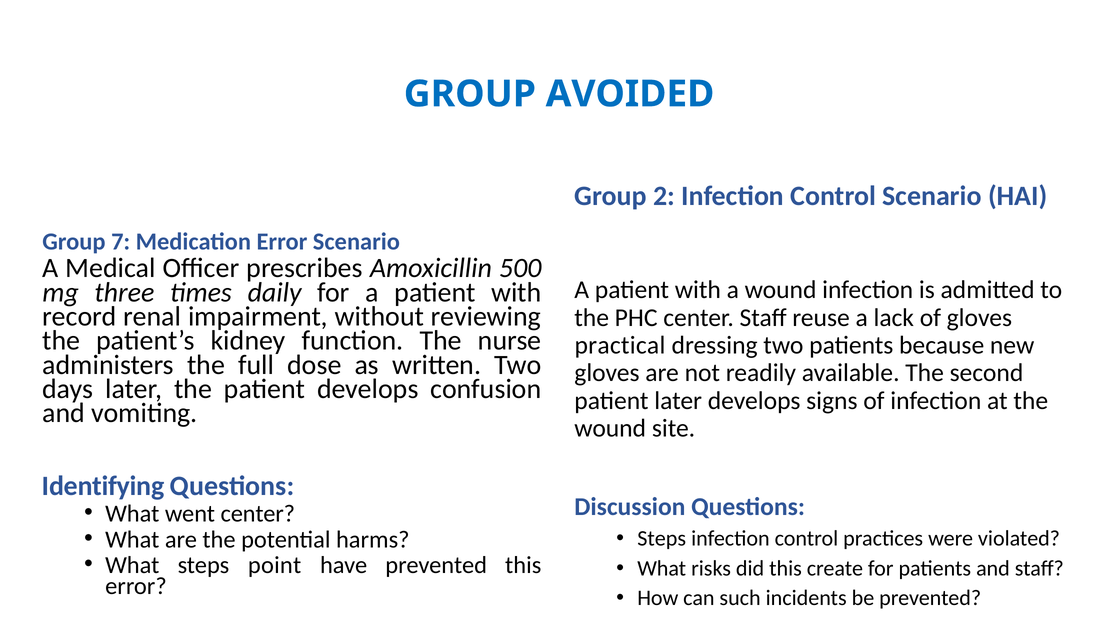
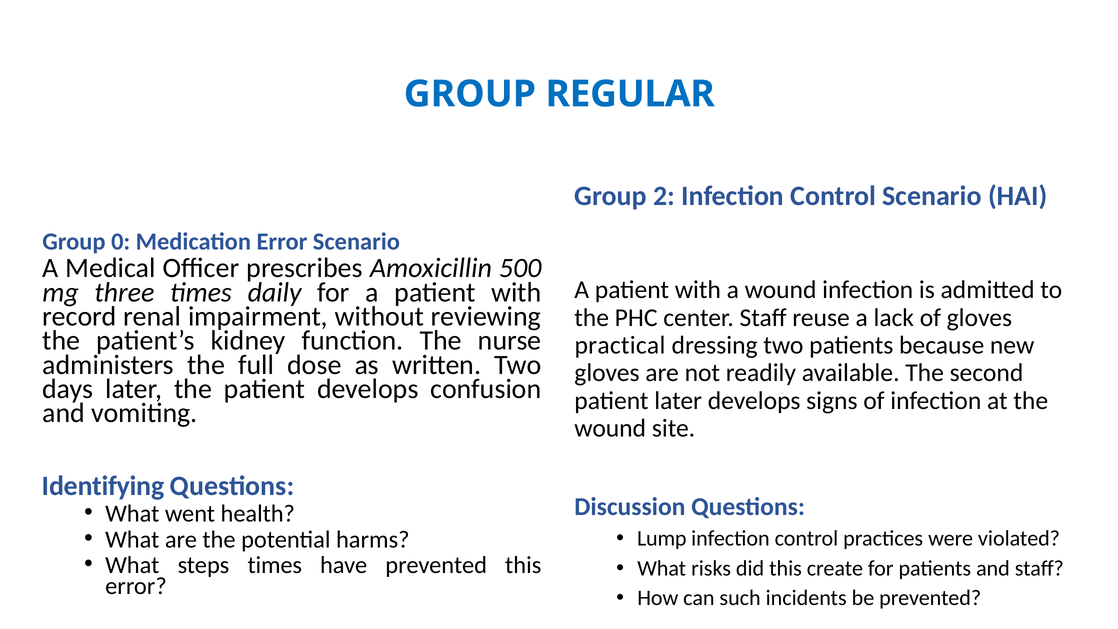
AVOIDED: AVOIDED -> REGULAR
7: 7 -> 0
went center: center -> health
Steps at (662, 539): Steps -> Lump
steps point: point -> times
